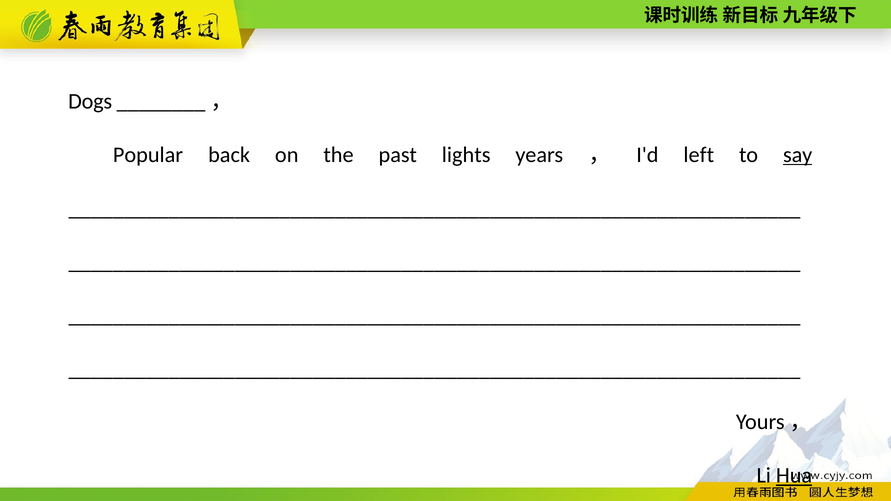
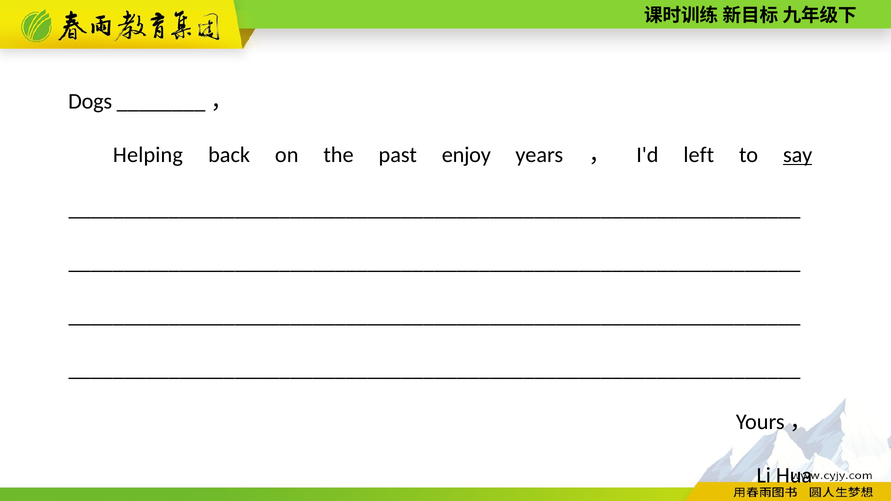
Popular: Popular -> Helping
lights: lights -> enjoy
Hua underline: present -> none
